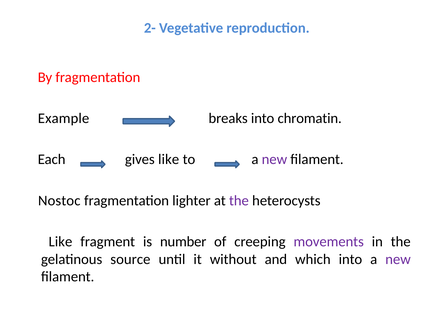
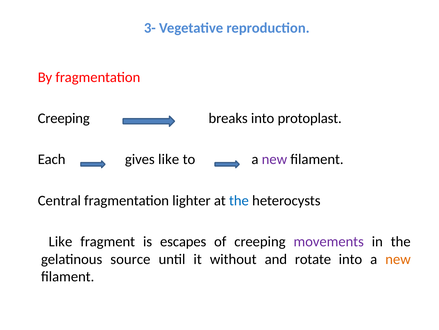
2-: 2- -> 3-
Example at (64, 118): Example -> Creeping
chromatin: chromatin -> protoplast
Nostoc: Nostoc -> Central
the at (239, 200) colour: purple -> blue
number: number -> escapes
which: which -> rotate
new at (398, 259) colour: purple -> orange
